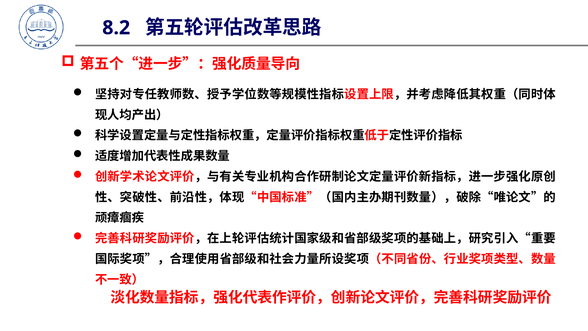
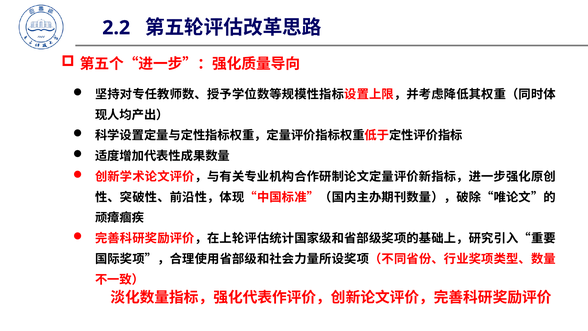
8.2: 8.2 -> 2.2
